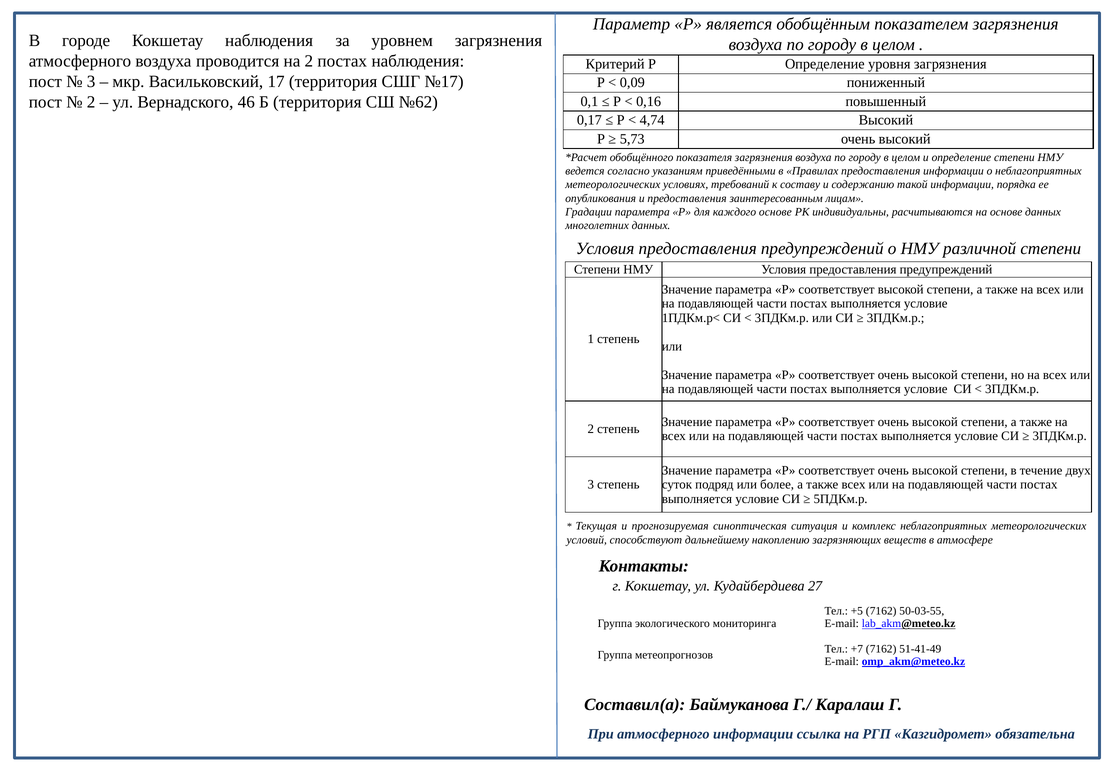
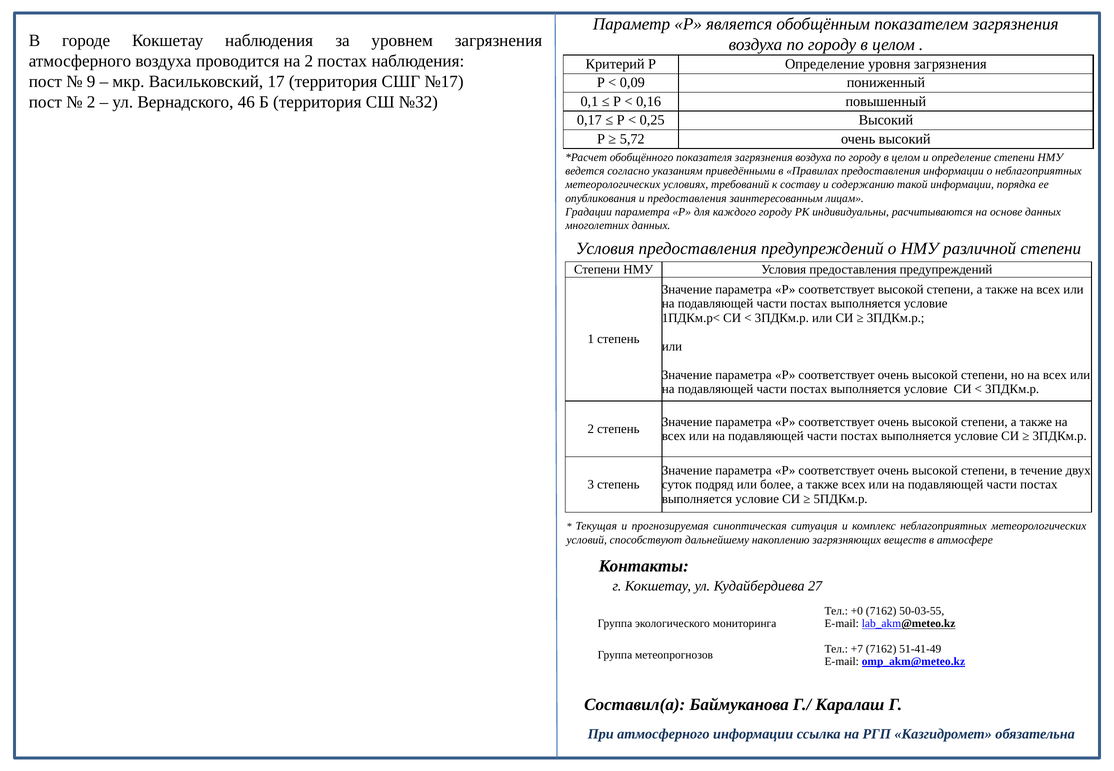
3 at (91, 82): 3 -> 9
№62: №62 -> №32
4,74: 4,74 -> 0,25
5,73: 5,73 -> 5,72
каждого основе: основе -> городу
+5: +5 -> +0
